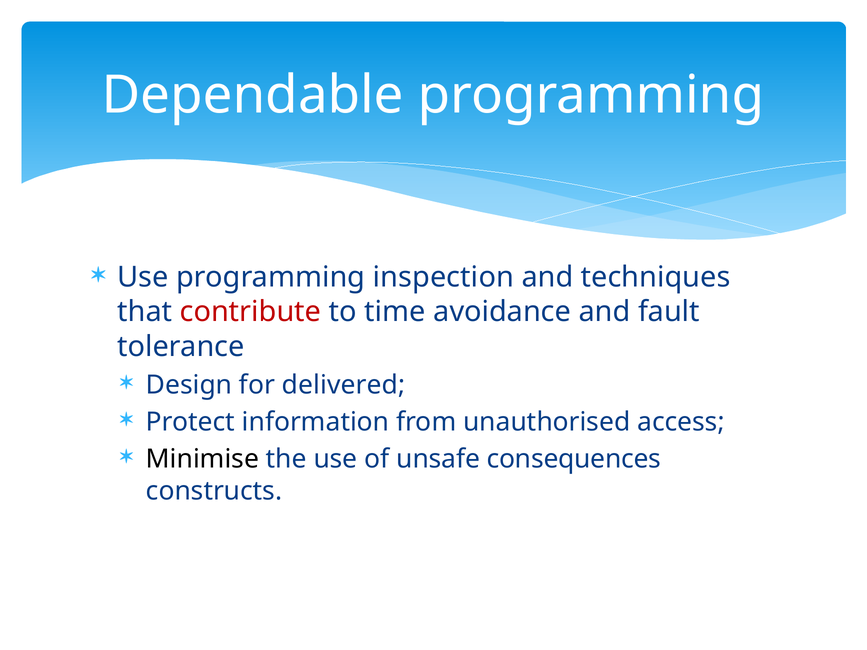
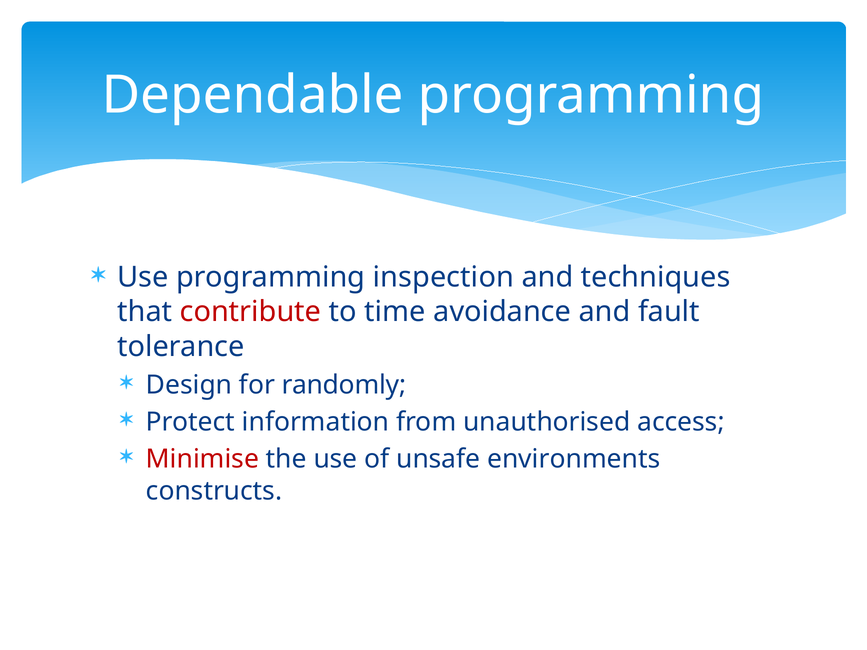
delivered: delivered -> randomly
Minimise colour: black -> red
consequences: consequences -> environments
